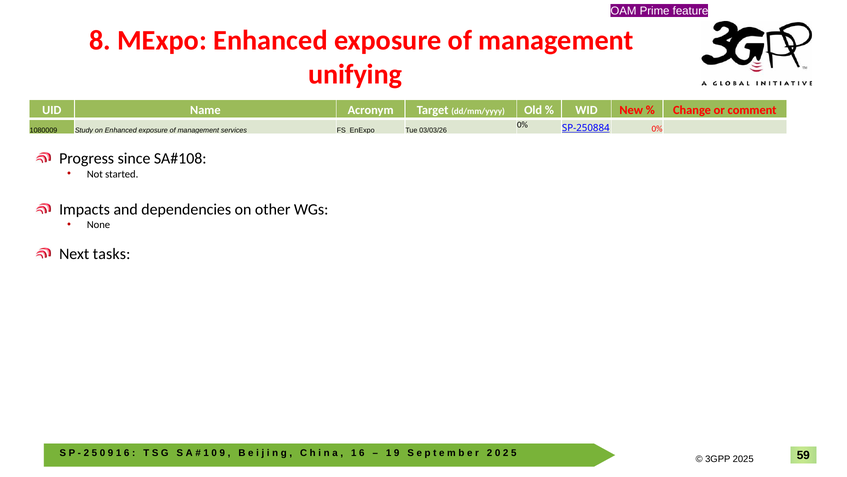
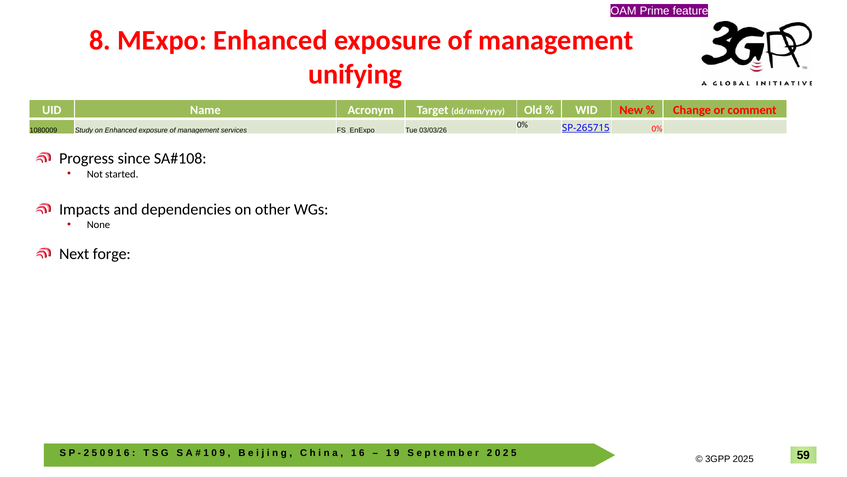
SP-250884: SP-250884 -> SP-265715
tasks: tasks -> forge
